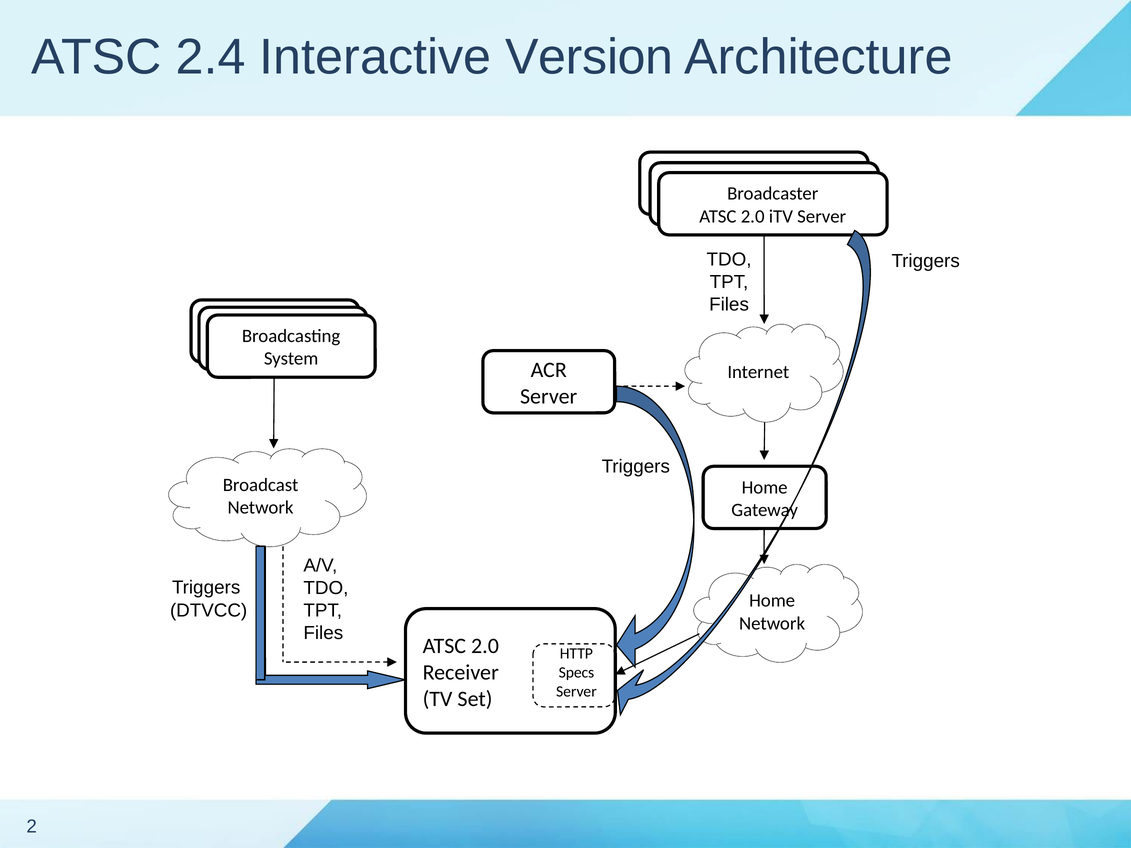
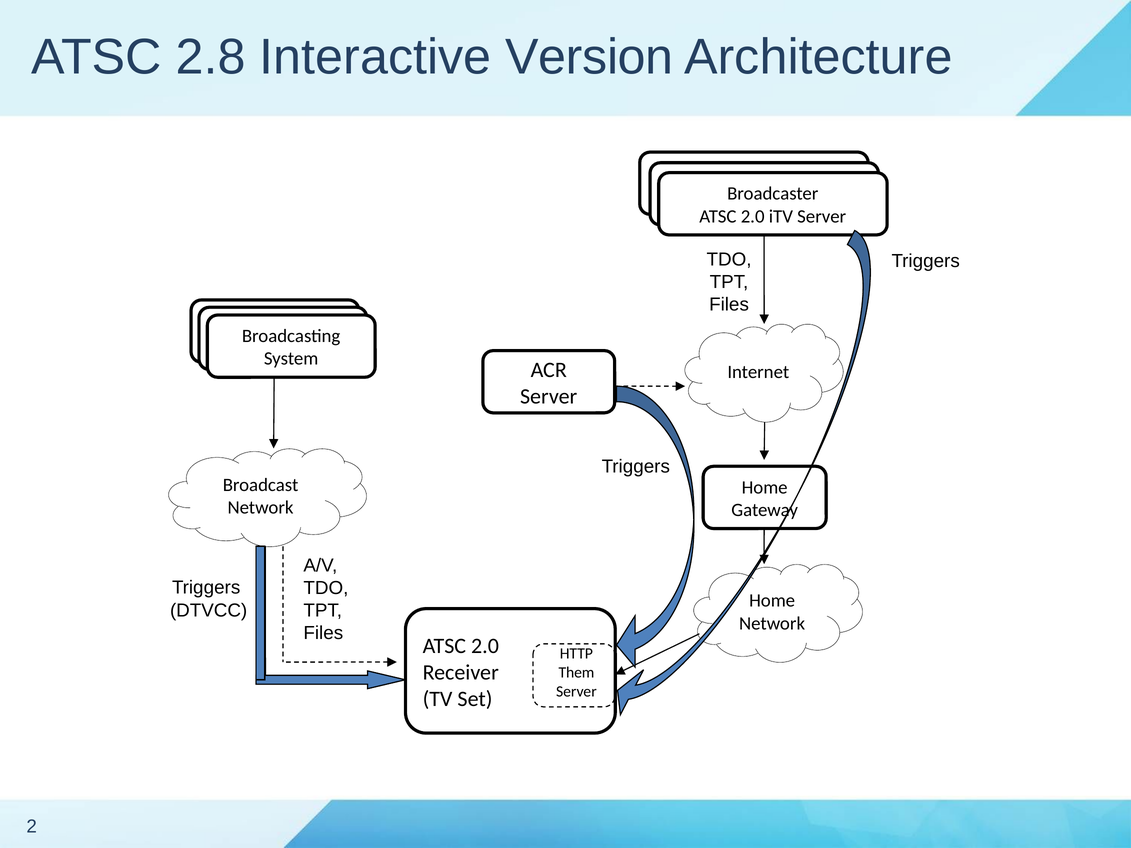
2.4: 2.4 -> 2.8
Specs: Specs -> Them
